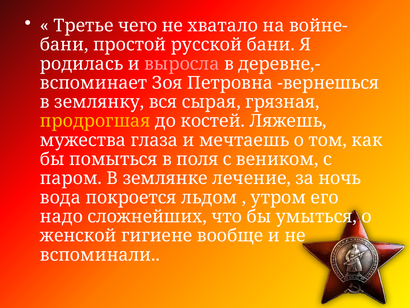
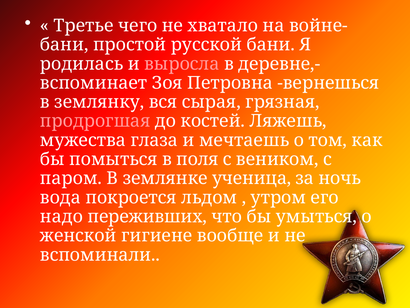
продрогшая colour: yellow -> pink
лечение: лечение -> ученица
сложнейших: сложнейших -> переживших
